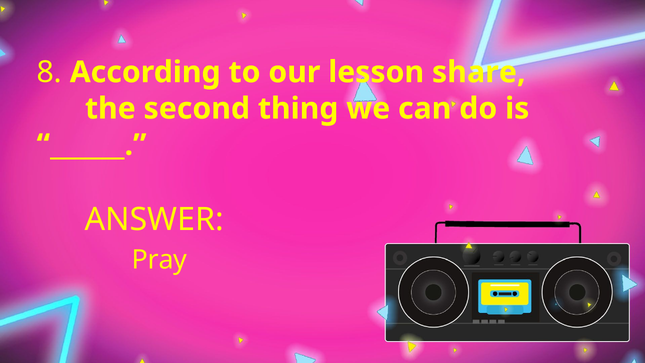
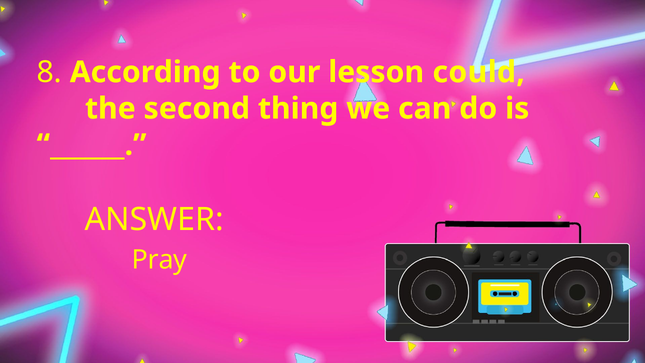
share: share -> could
